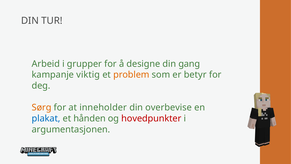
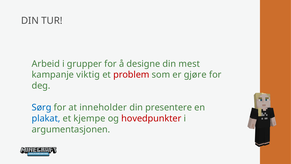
gang: gang -> mest
problem colour: orange -> red
betyr: betyr -> gjøre
Sørg colour: orange -> blue
overbevise: overbevise -> presentere
hånden: hånden -> kjempe
